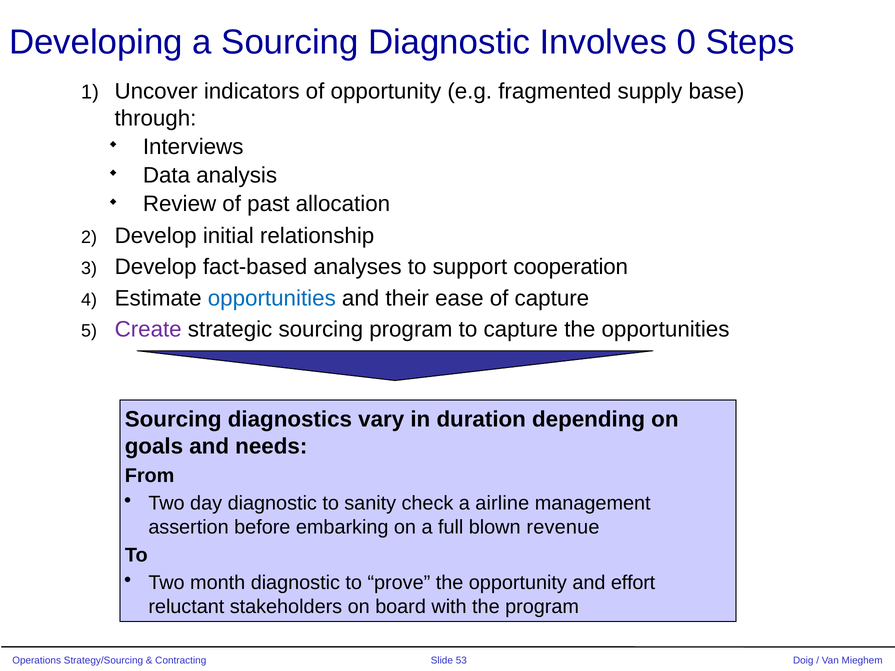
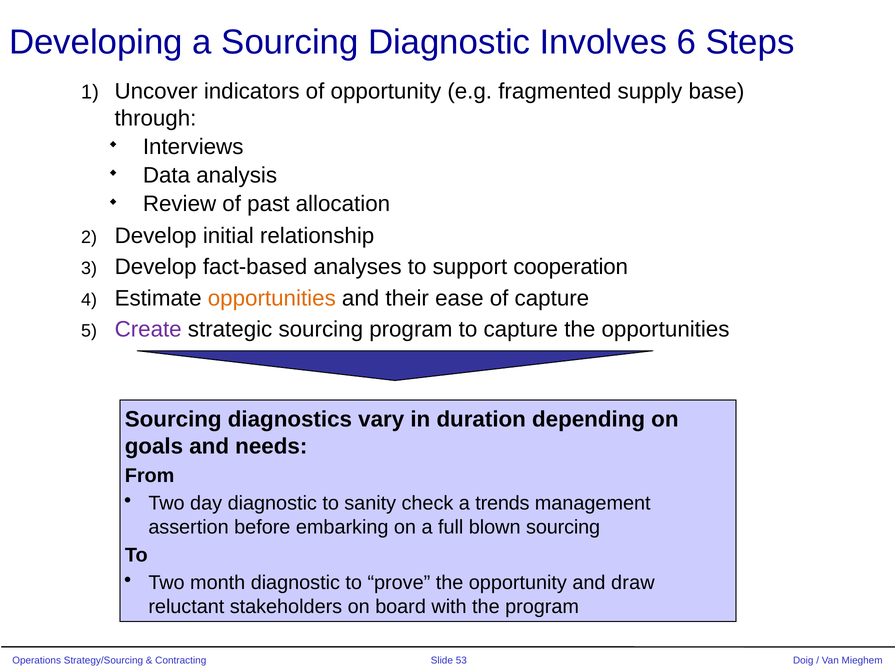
0: 0 -> 6
opportunities at (272, 298) colour: blue -> orange
airline: airline -> trends
blown revenue: revenue -> sourcing
effort: effort -> draw
